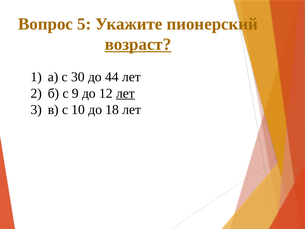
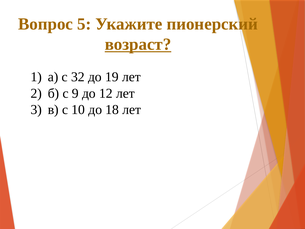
30: 30 -> 32
44: 44 -> 19
лет at (125, 93) underline: present -> none
